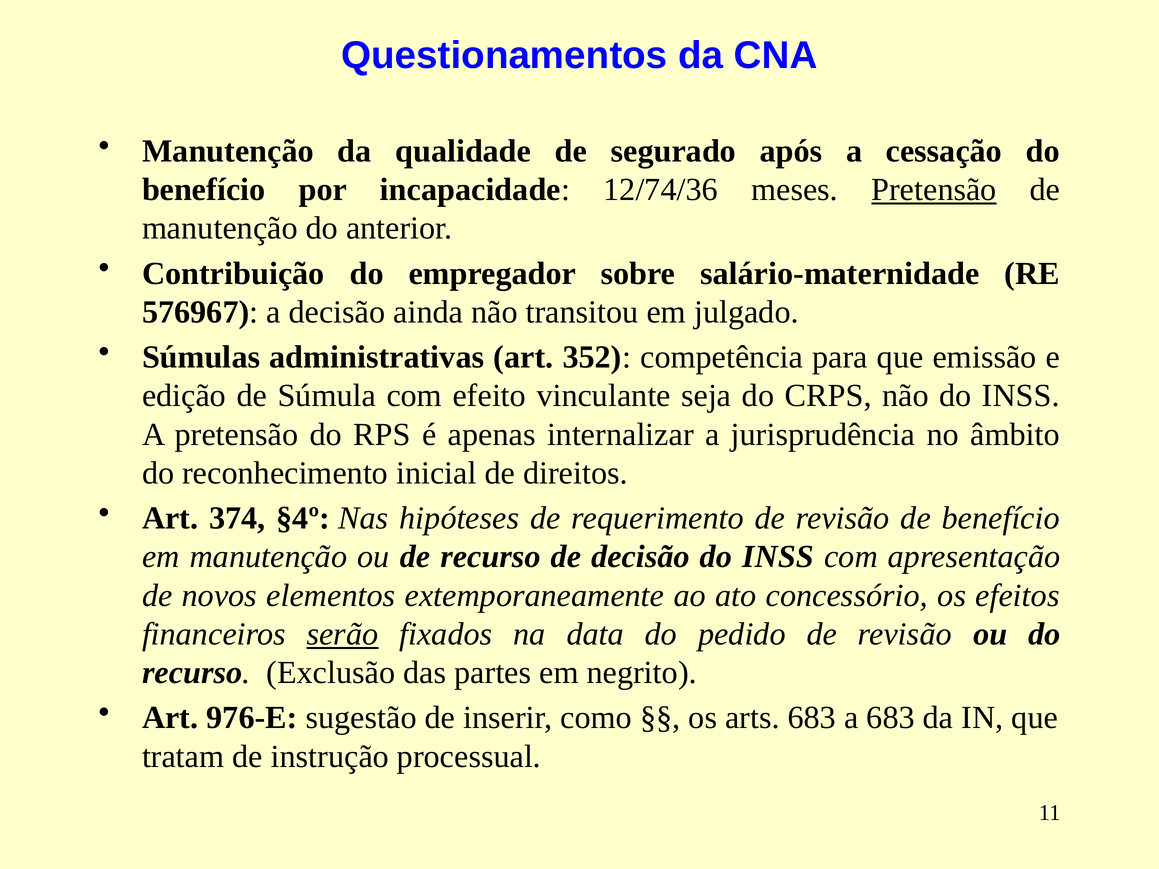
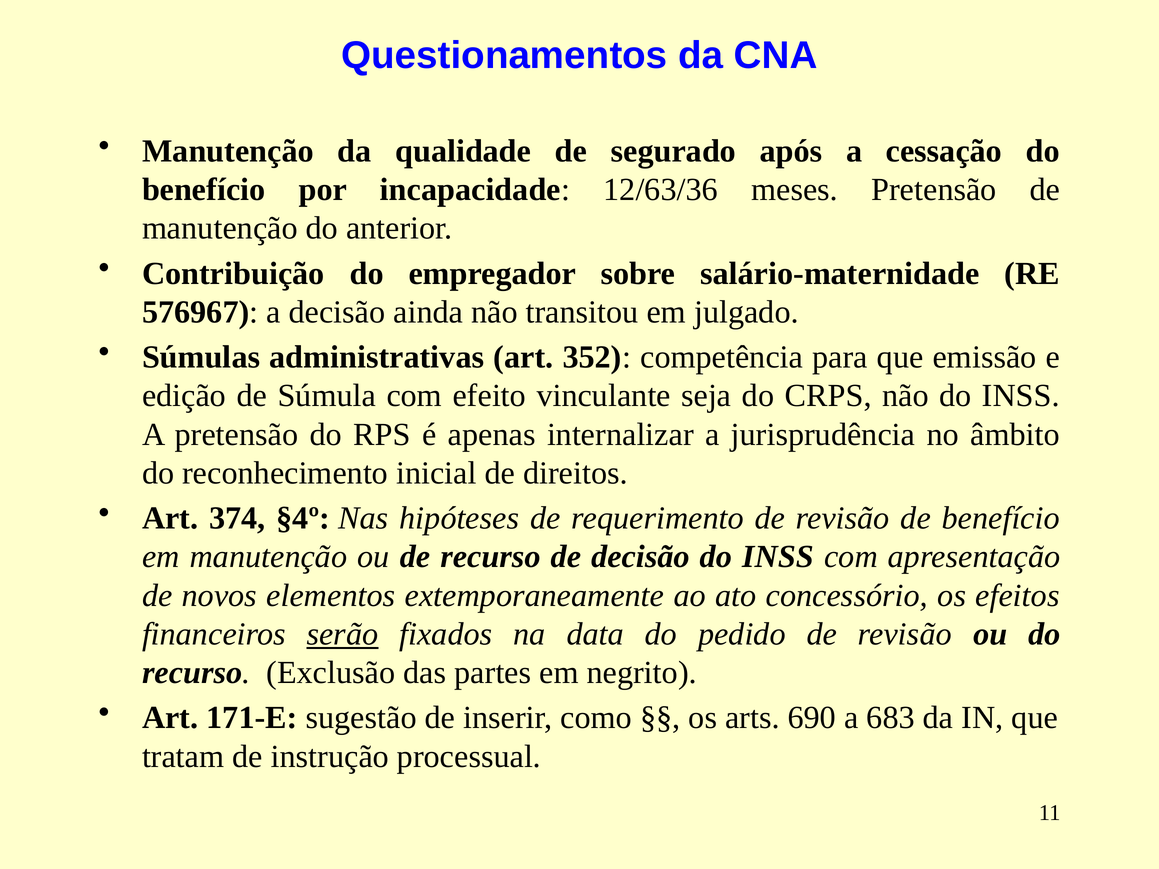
12/74/36: 12/74/36 -> 12/63/36
Pretensão at (934, 190) underline: present -> none
976-E: 976-E -> 171-E
arts 683: 683 -> 690
